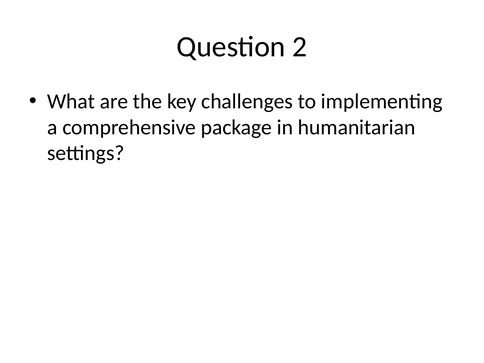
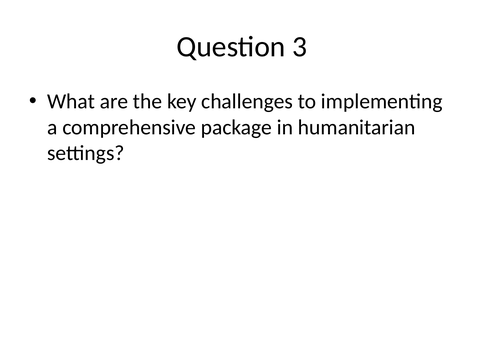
2: 2 -> 3
